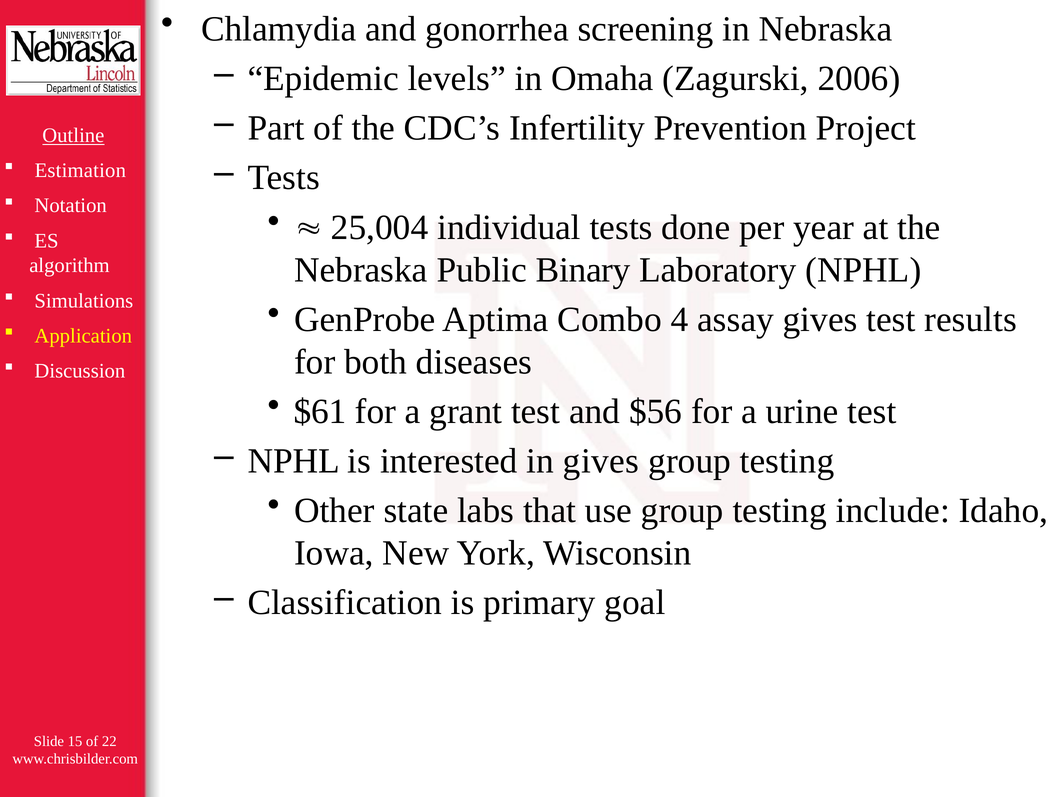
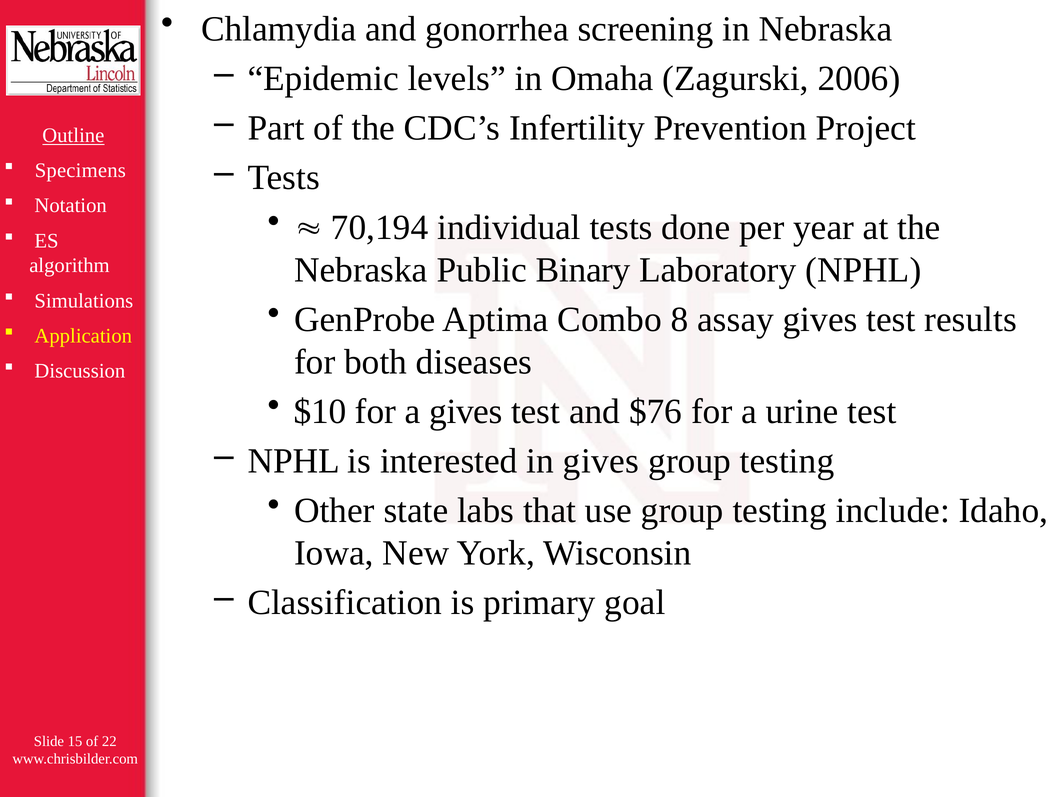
Estimation: Estimation -> Specimens
25,004: 25,004 -> 70,194
4: 4 -> 8
$61: $61 -> $10
a grant: grant -> gives
$56: $56 -> $76
